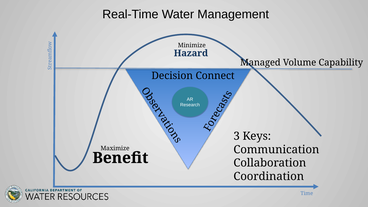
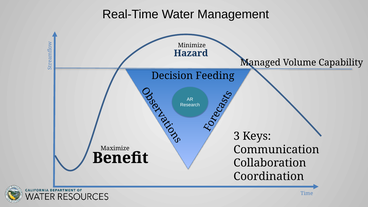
Connect: Connect -> Feeding
